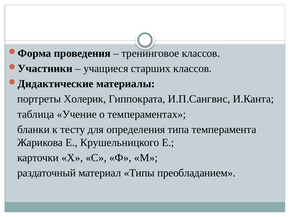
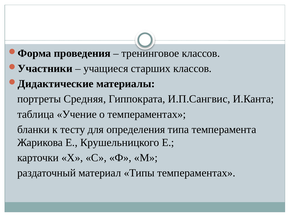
Холерик: Холерик -> Средняя
Типы преобладанием: преобладанием -> темпераментах
